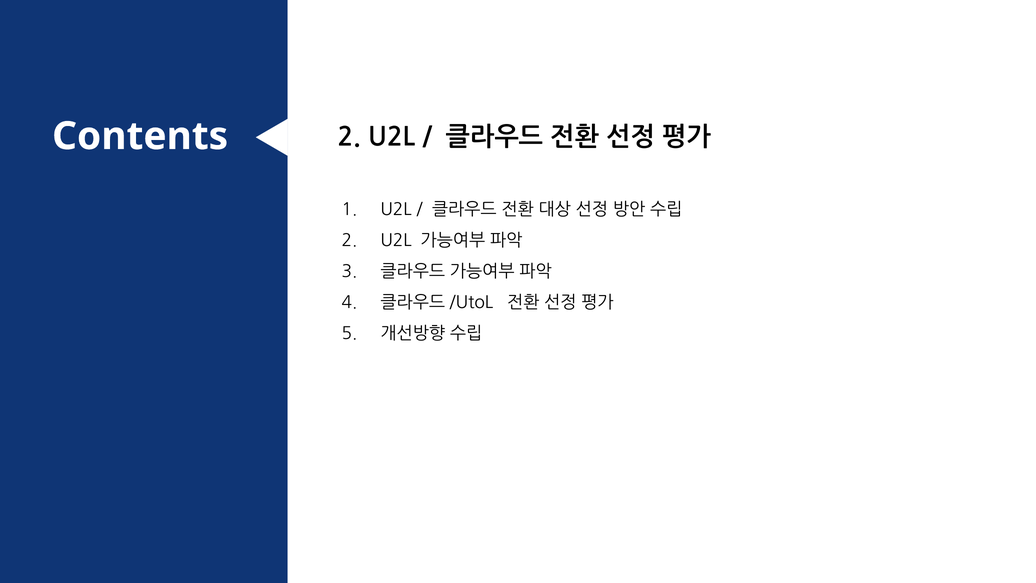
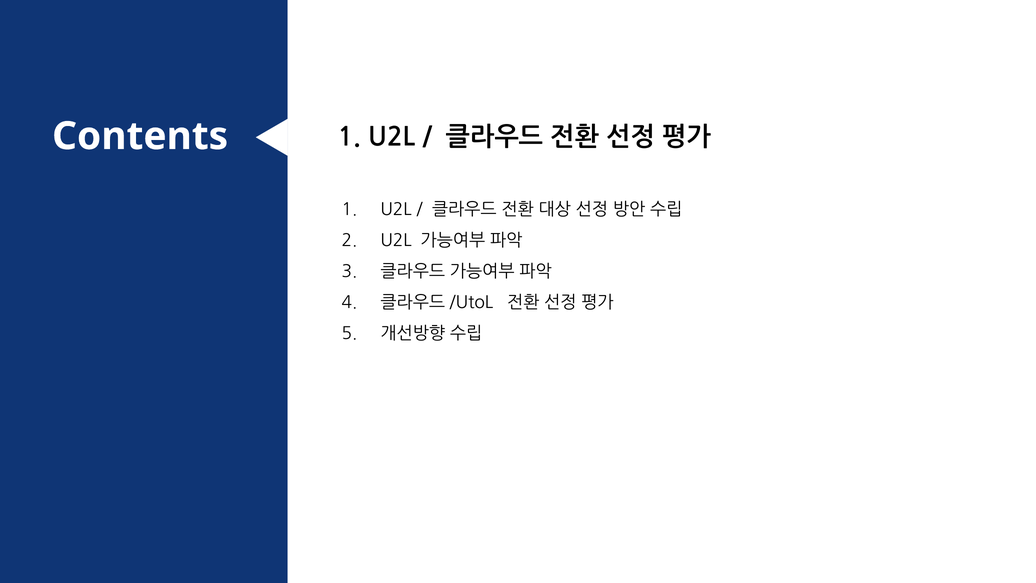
2 at (349, 137): 2 -> 1
